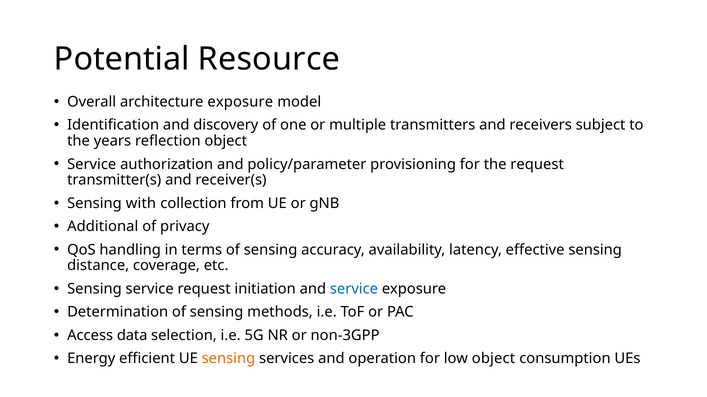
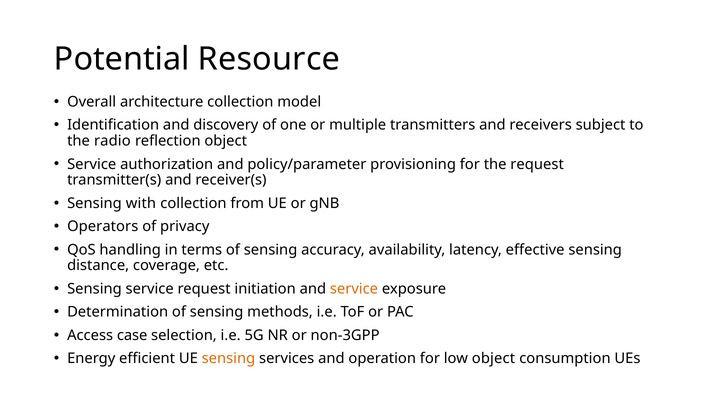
architecture exposure: exposure -> collection
years: years -> radio
Additional: Additional -> Operators
service at (354, 289) colour: blue -> orange
data: data -> case
